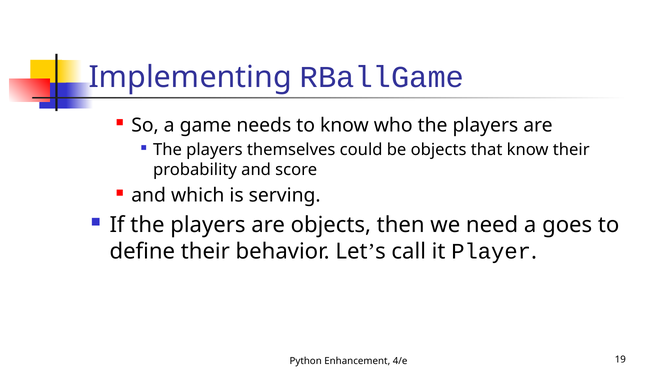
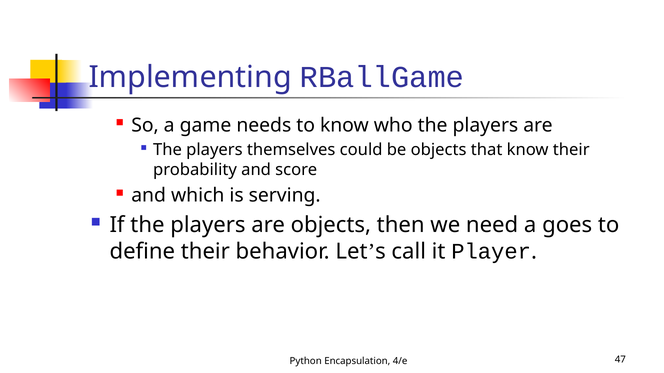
Enhancement: Enhancement -> Encapsulation
19: 19 -> 47
